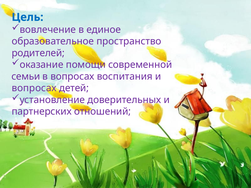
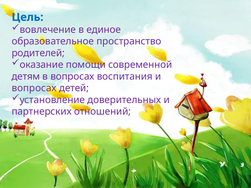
семьи: семьи -> детям
